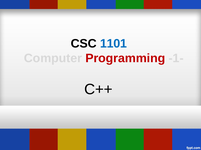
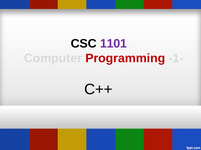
1101 colour: blue -> purple
